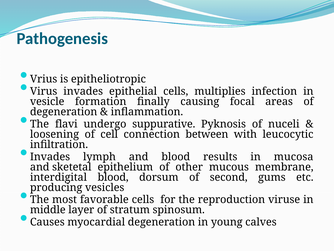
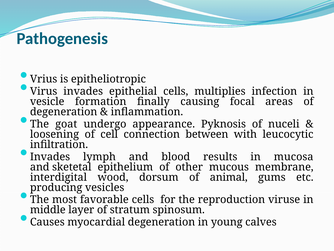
flavi: flavi -> goat
suppurative: suppurative -> appearance
interdigital blood: blood -> wood
second: second -> animal
